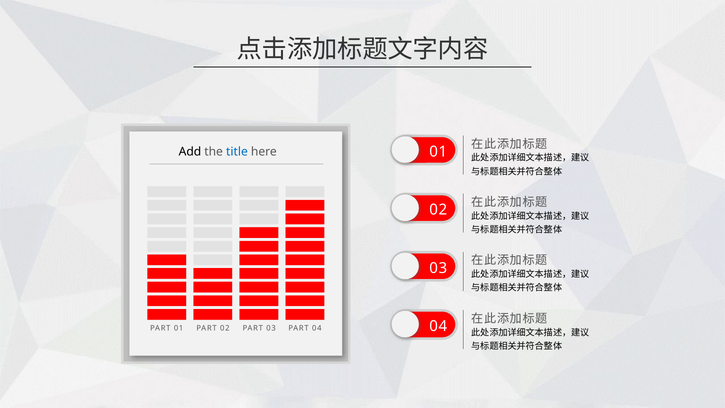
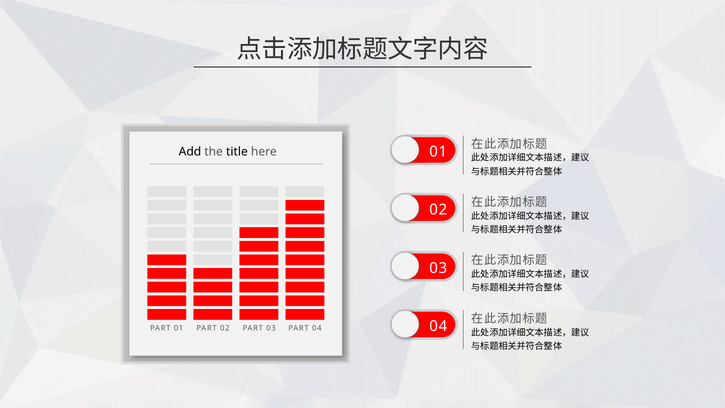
title colour: blue -> black
